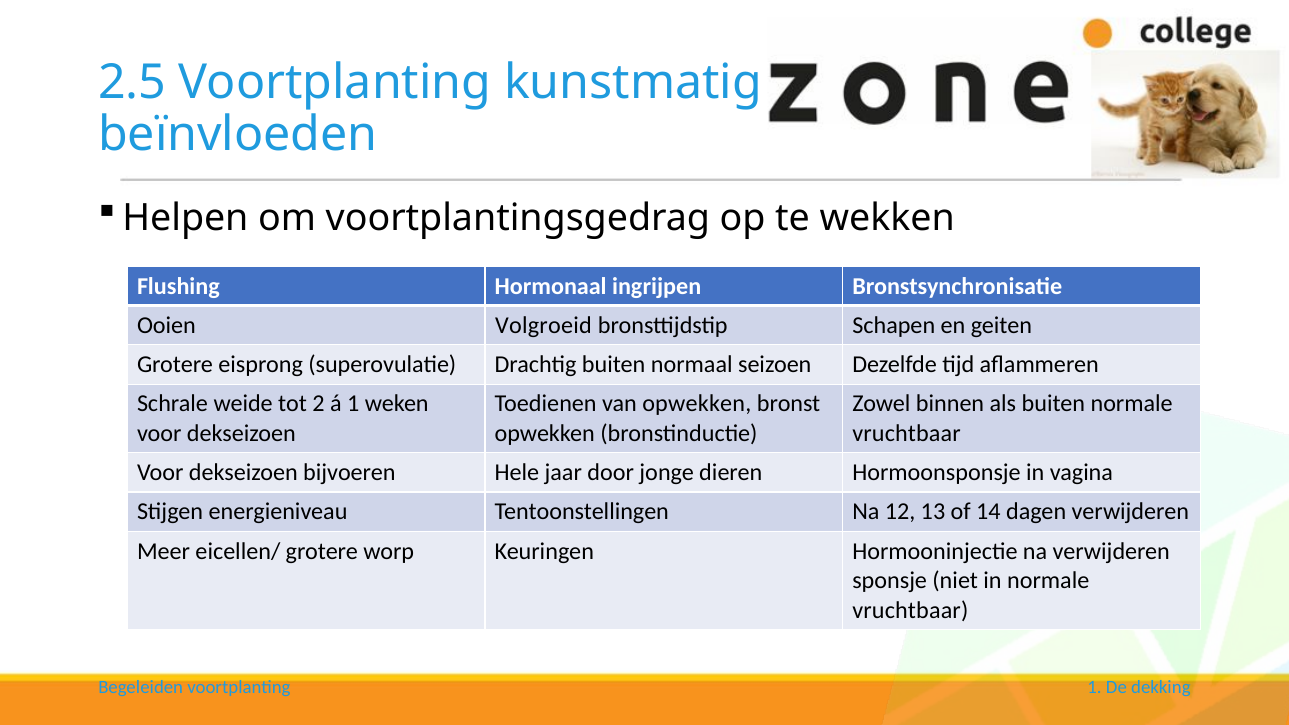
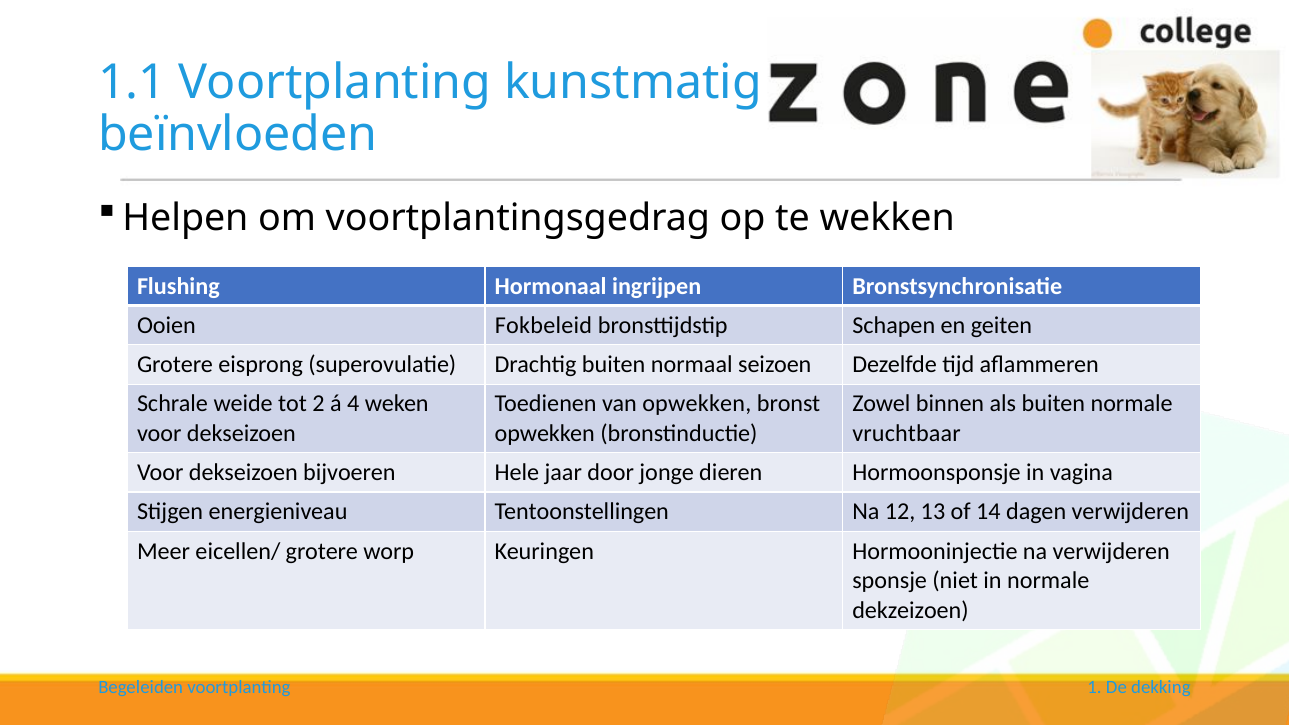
2.5: 2.5 -> 1.1
Volgroeid: Volgroeid -> Fokbeleid
á 1: 1 -> 4
vruchtbaar at (910, 610): vruchtbaar -> dekzeizoen
